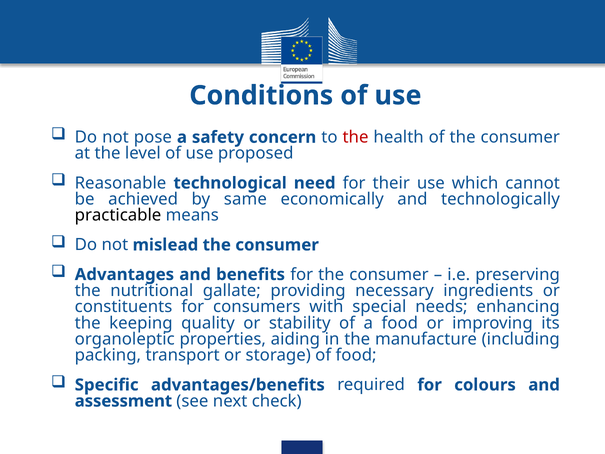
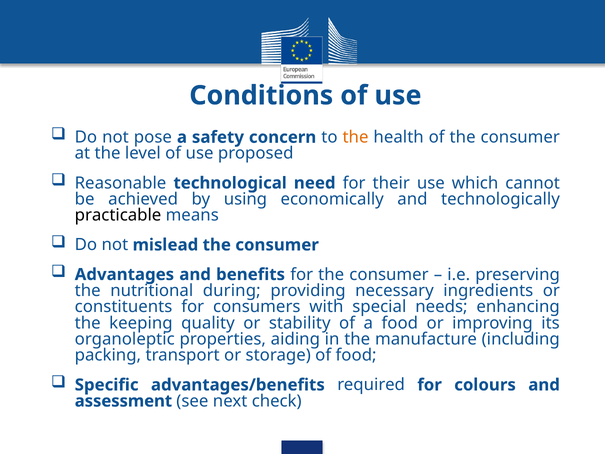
the at (356, 137) colour: red -> orange
same: same -> using
gallate: gallate -> during
